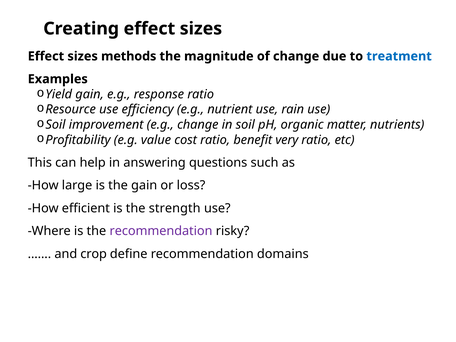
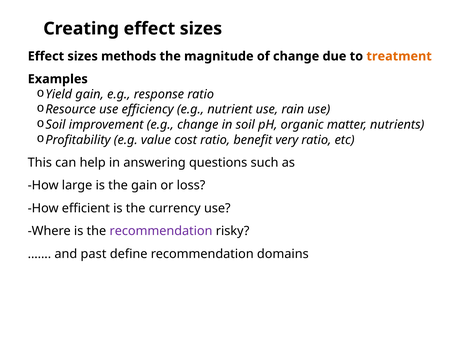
treatment colour: blue -> orange
strength: strength -> currency
crop: crop -> past
